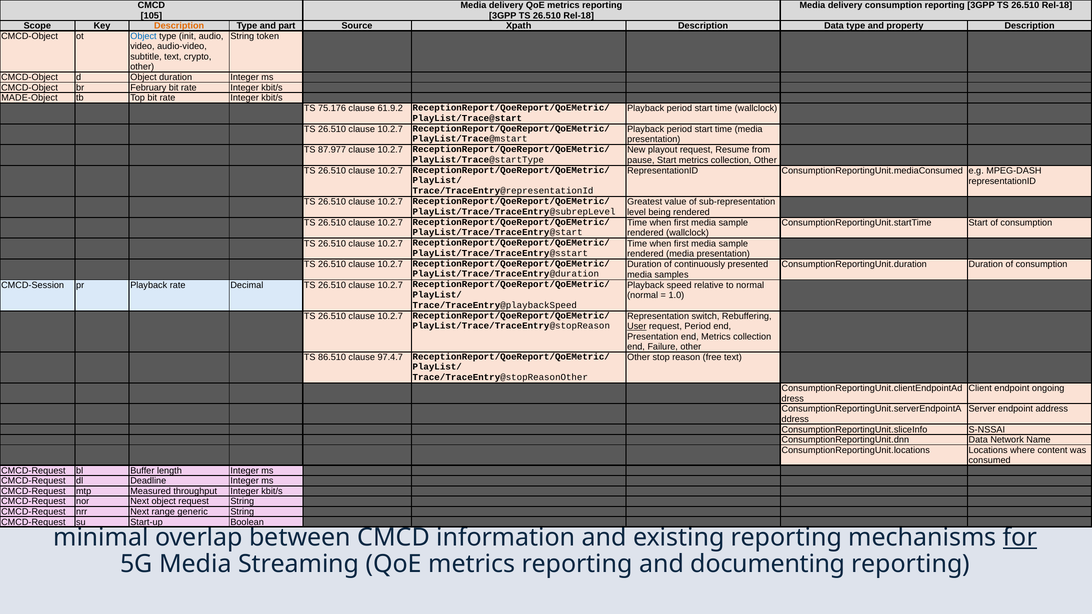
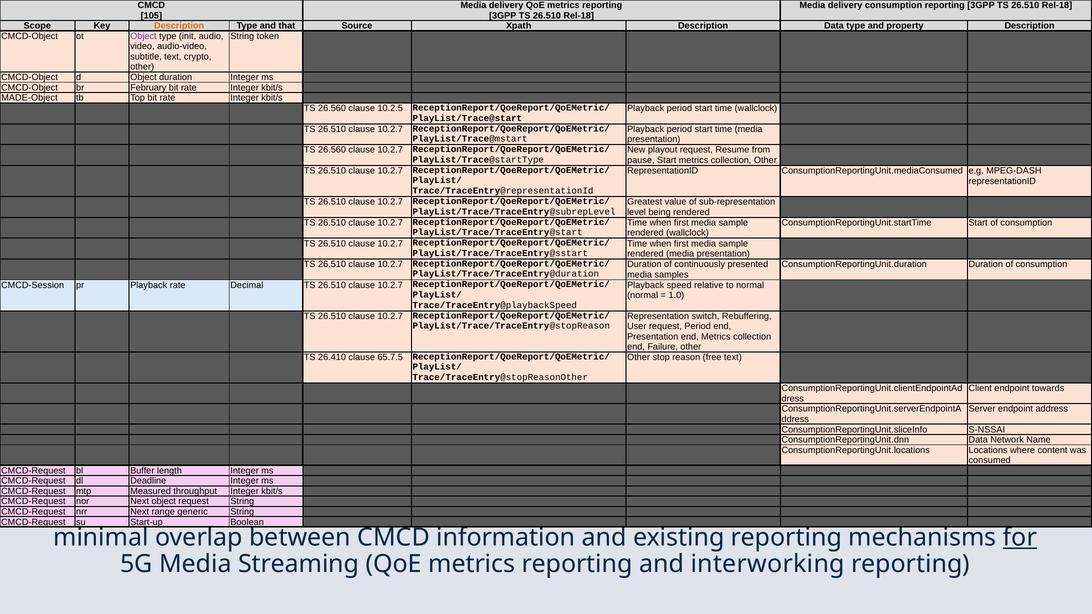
part: part -> that
Object at (143, 36) colour: blue -> purple
75.176 at (332, 108): 75.176 -> 26.560
61.9.2: 61.9.2 -> 10.2.5
87.977 at (332, 150): 87.977 -> 26.560
User underline: present -> none
86.510: 86.510 -> 26.410
97.4.7: 97.4.7 -> 65.7.5
ongoing: ongoing -> towards
documenting: documenting -> interworking
